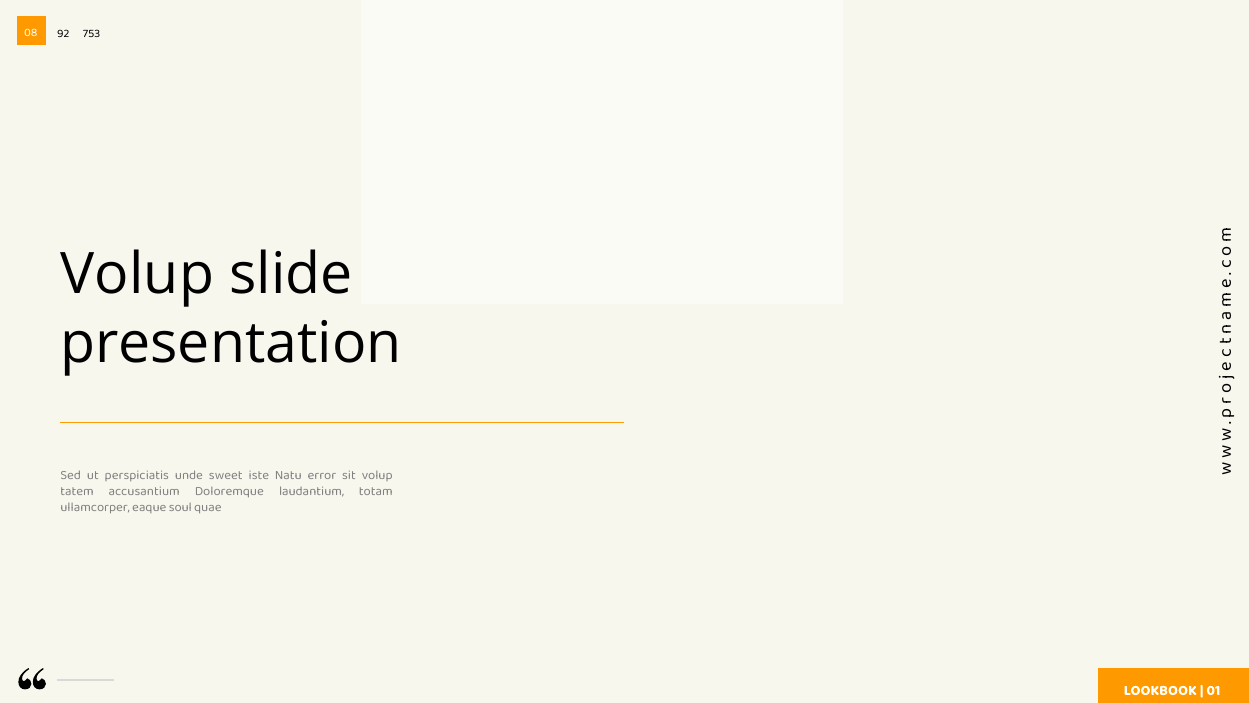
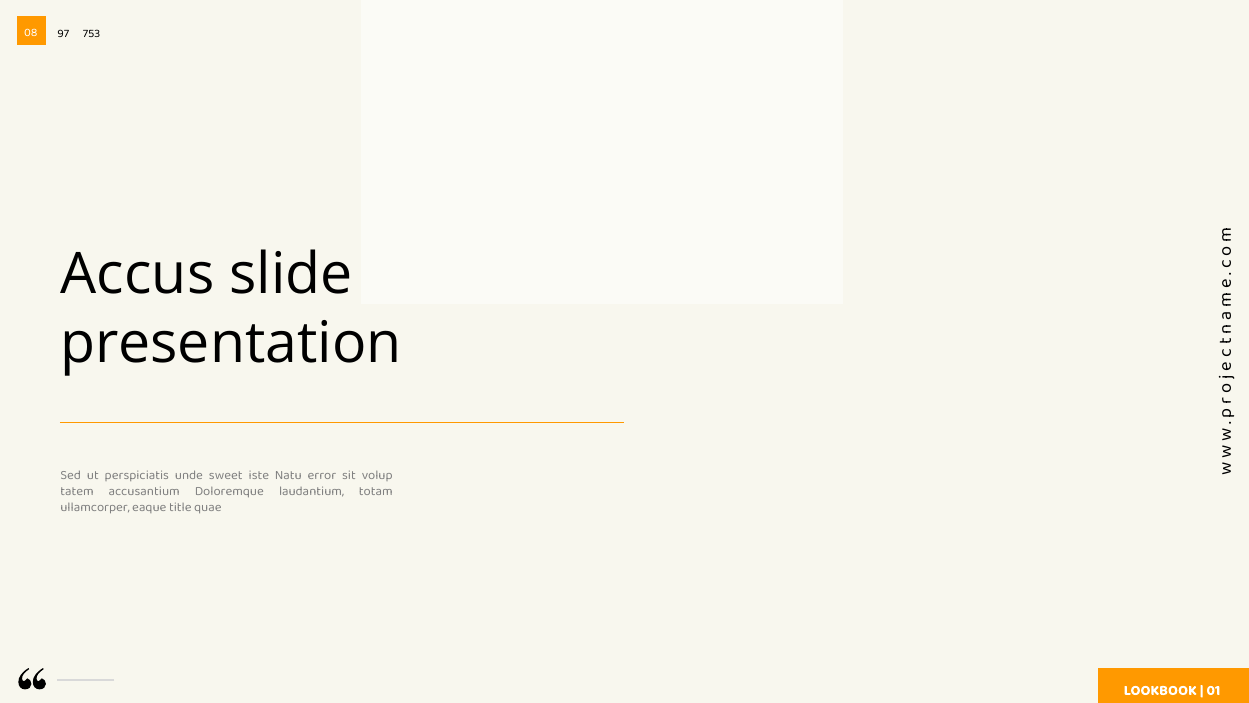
92: 92 -> 97
Volup at (137, 275): Volup -> Accus
soul: soul -> title
